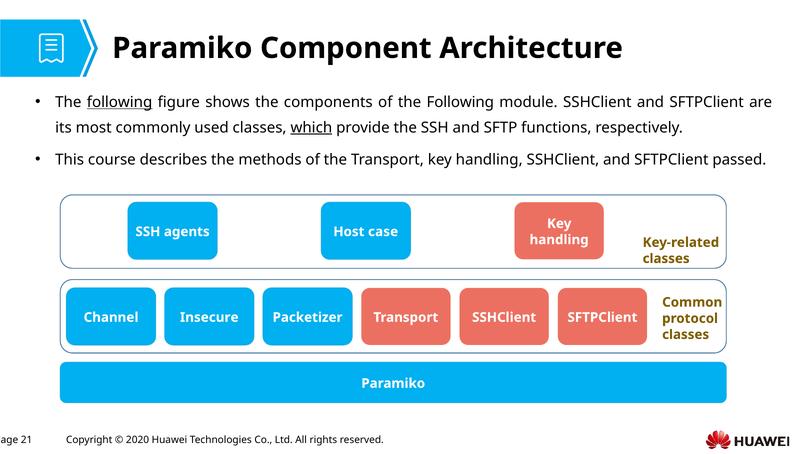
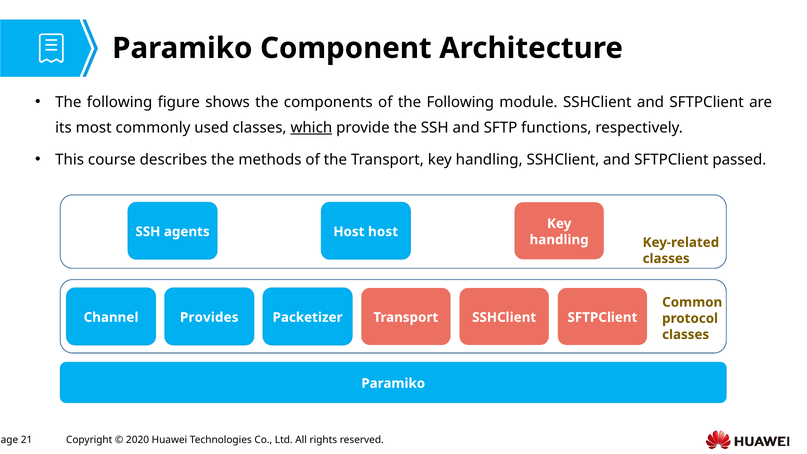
following at (120, 102) underline: present -> none
Host case: case -> host
Insecure: Insecure -> Provides
